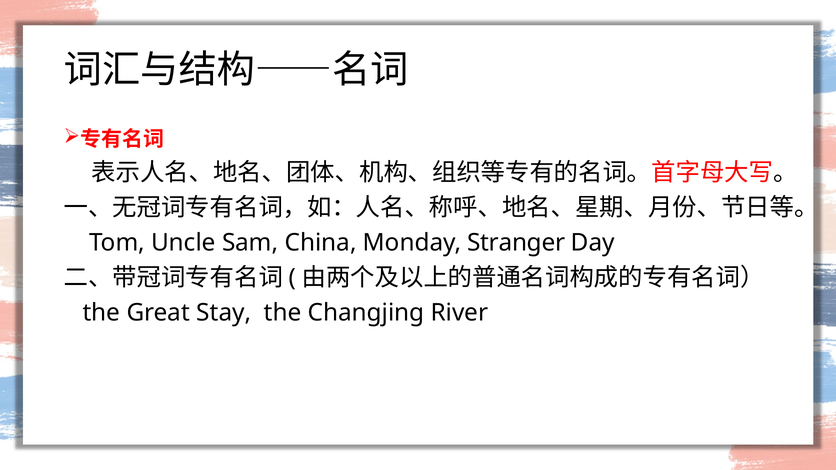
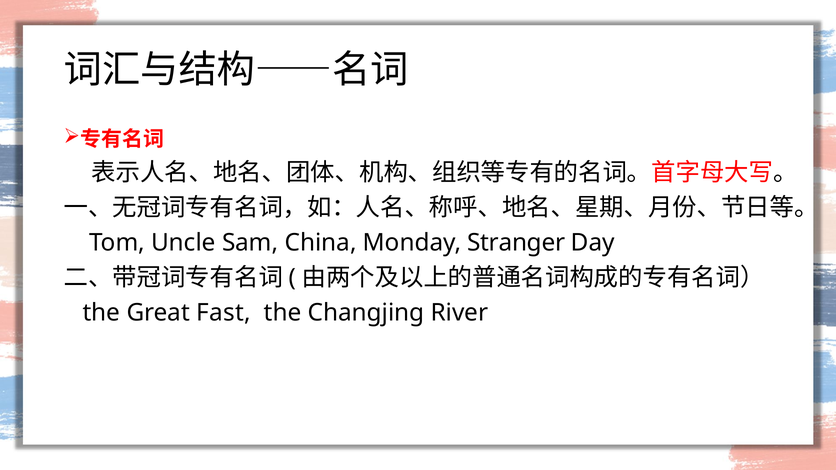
Stay: Stay -> Fast
